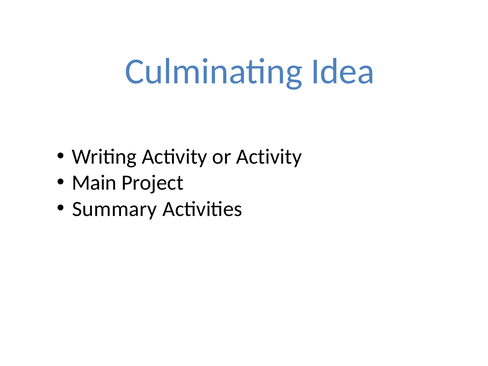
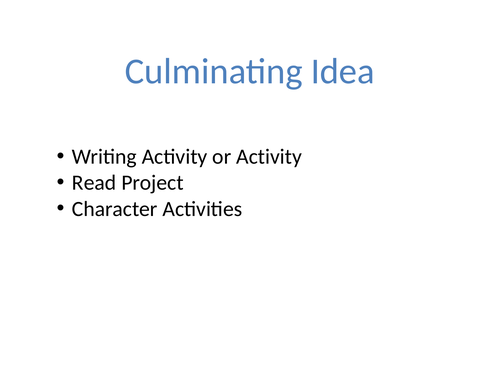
Main: Main -> Read
Summary: Summary -> Character
